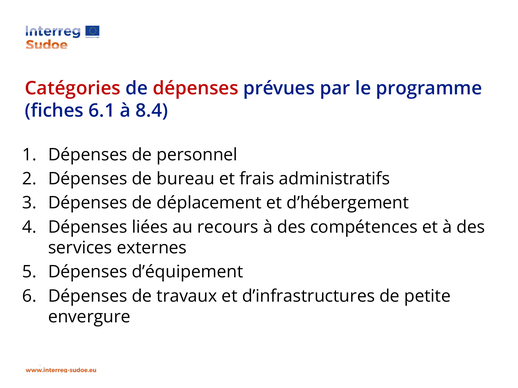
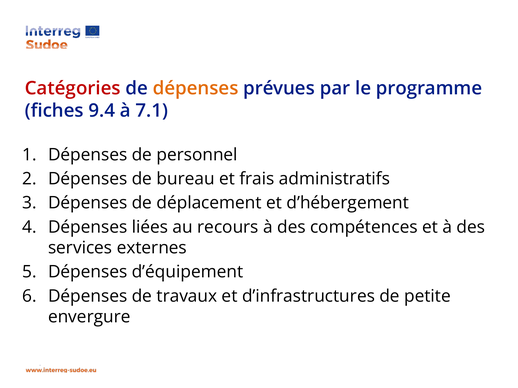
dépenses at (196, 88) colour: red -> orange
6.1: 6.1 -> 9.4
8.4: 8.4 -> 7.1
